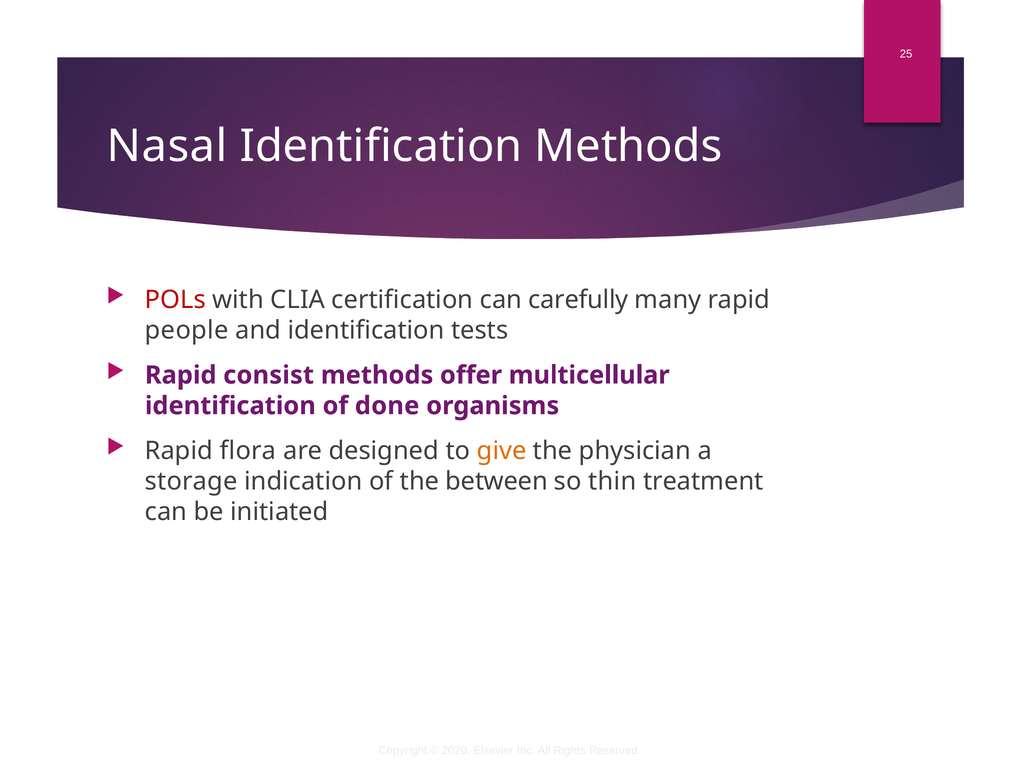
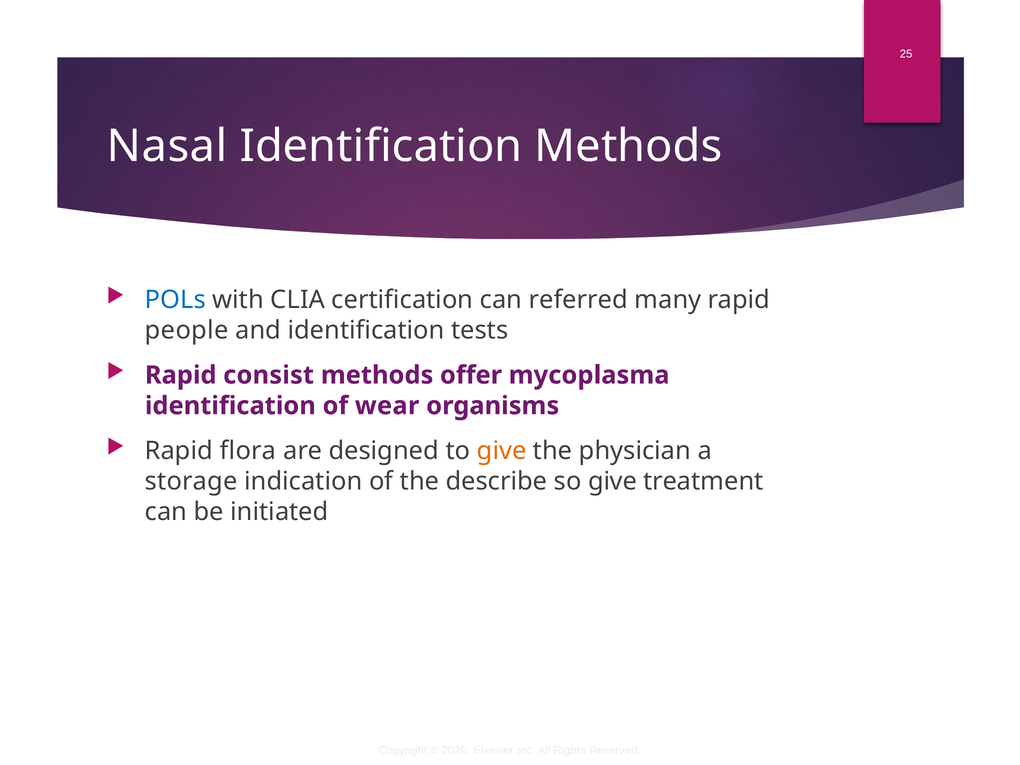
POLs colour: red -> blue
carefully: carefully -> referred
multicellular: multicellular -> mycoplasma
done: done -> wear
between: between -> describe
so thin: thin -> give
